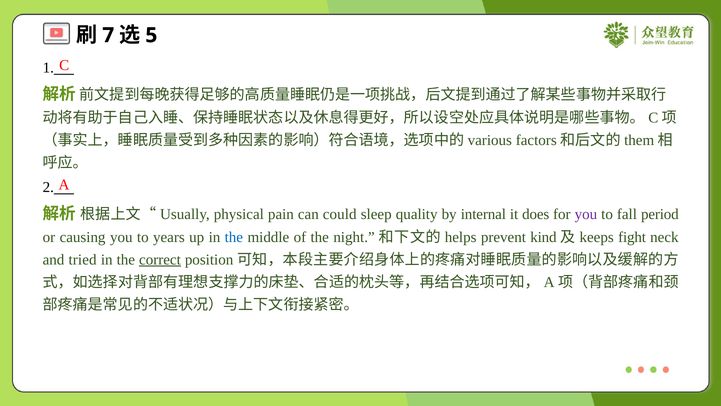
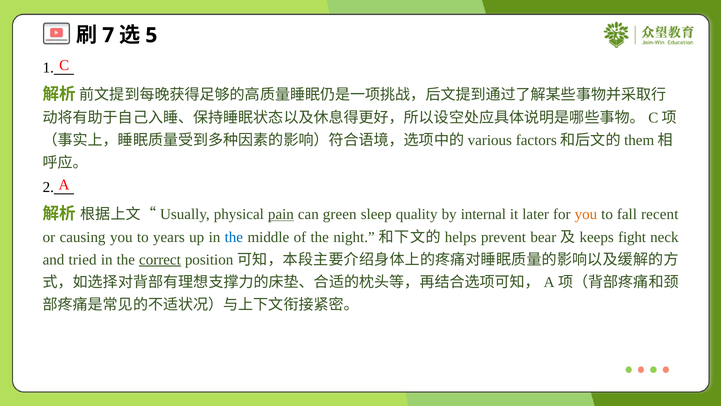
pain underline: none -> present
could: could -> green
does: does -> later
you at (586, 214) colour: purple -> orange
period: period -> recent
kind: kind -> bear
